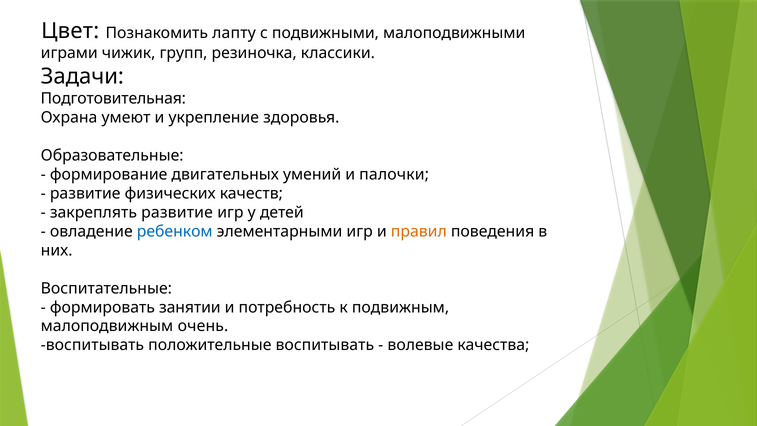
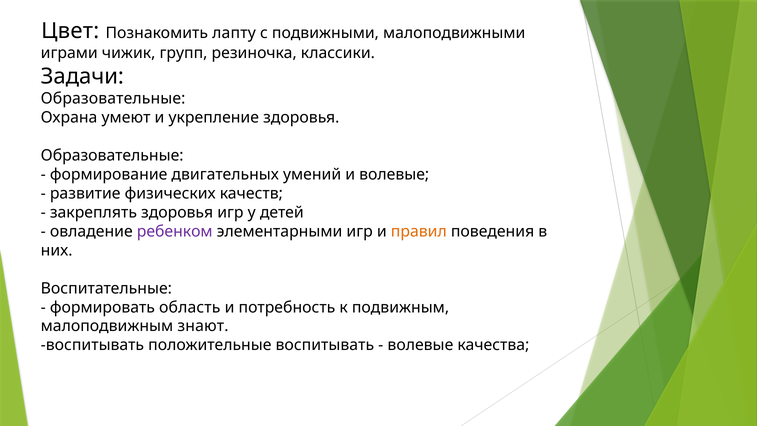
Подготовительная at (113, 99): Подготовительная -> Образовательные
и палочки: палочки -> волевые
закреплять развитие: развитие -> здоровья
ребенком colour: blue -> purple
занятии: занятии -> область
очень: очень -> знают
